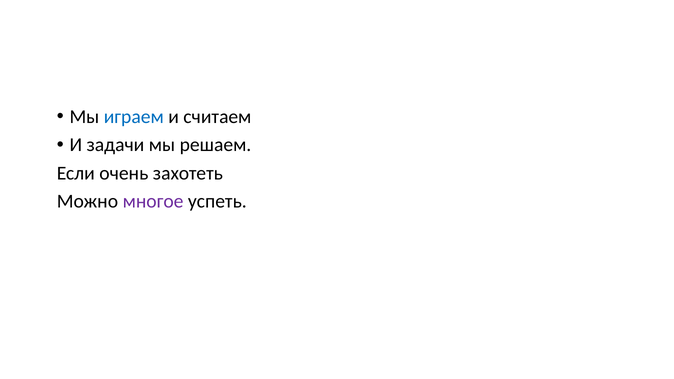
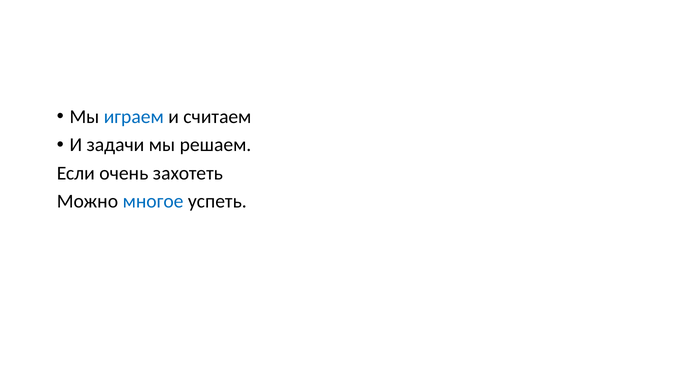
многое colour: purple -> blue
